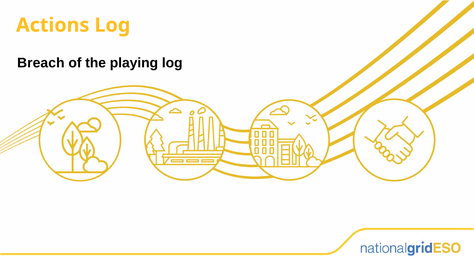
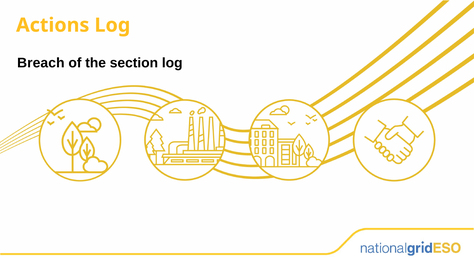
playing: playing -> section
